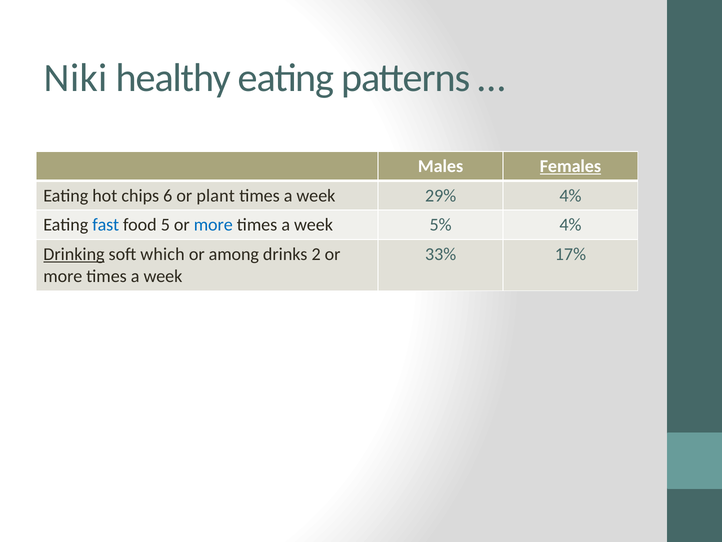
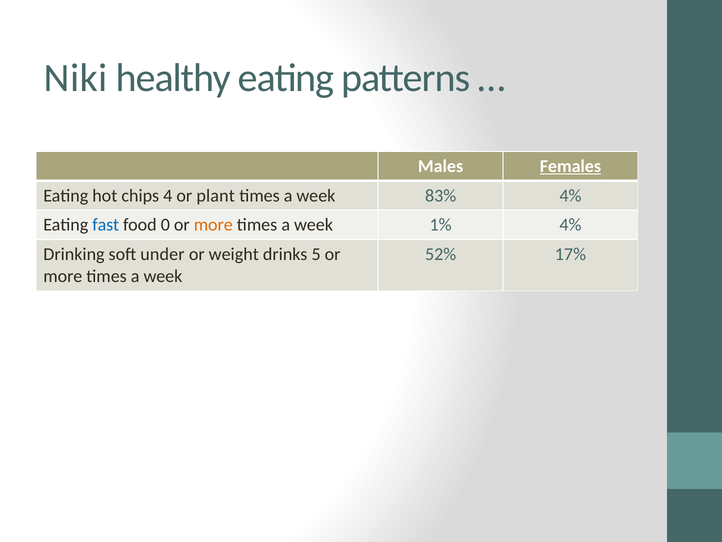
6: 6 -> 4
29%: 29% -> 83%
5: 5 -> 0
more at (213, 225) colour: blue -> orange
5%: 5% -> 1%
Drinking underline: present -> none
which: which -> under
among: among -> weight
2: 2 -> 5
33%: 33% -> 52%
